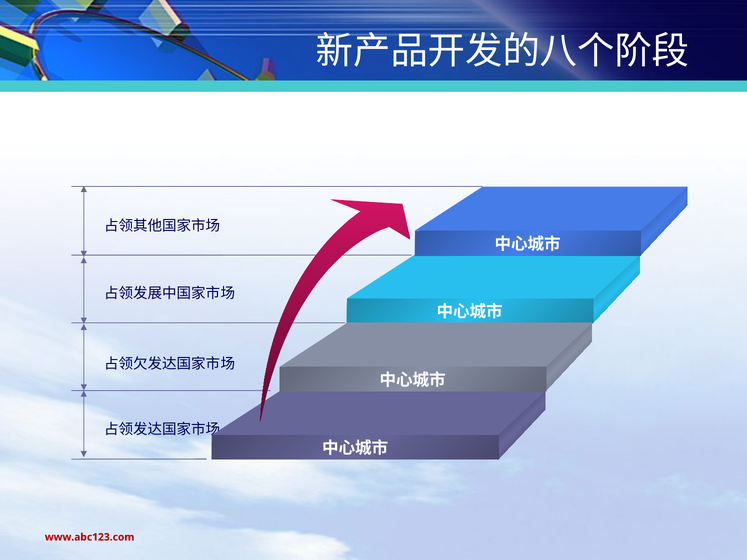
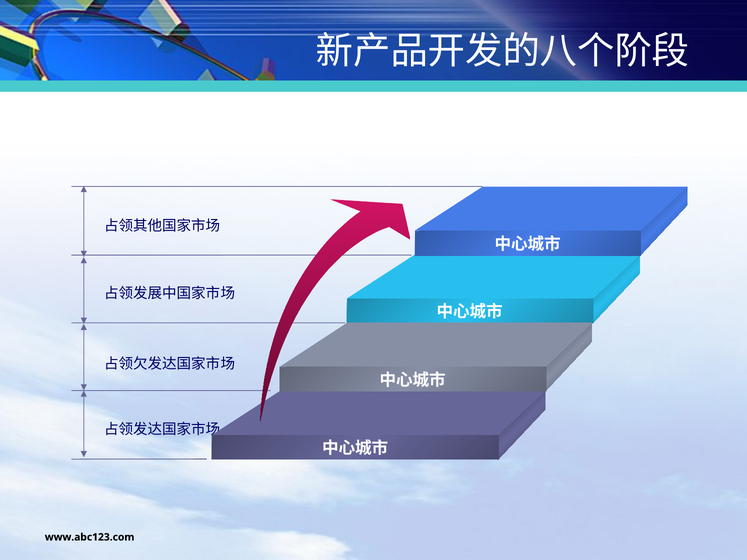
www.abc123.com colour: red -> black
